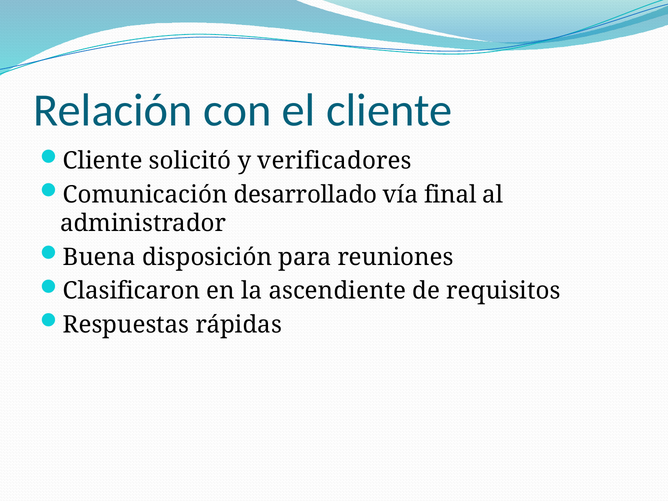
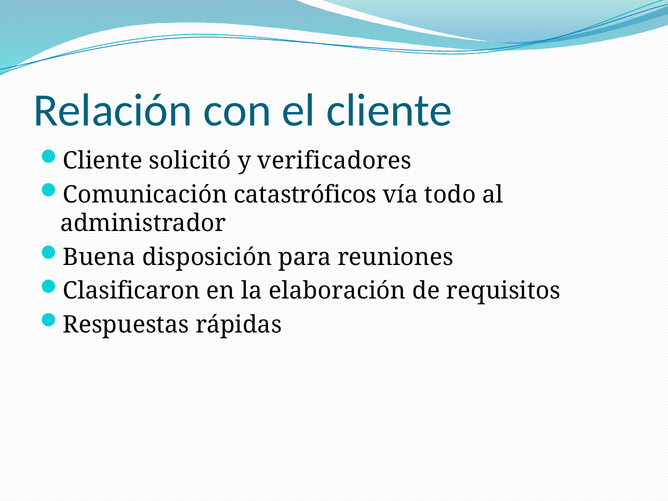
desarrollado: desarrollado -> catastróficos
final: final -> todo
ascendiente: ascendiente -> elaboración
